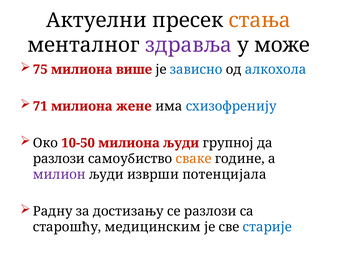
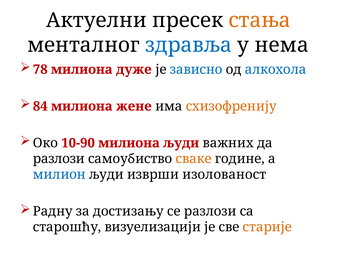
здравља colour: purple -> blue
може: може -> нема
75: 75 -> 78
више: више -> дуже
71: 71 -> 84
схизофренију colour: blue -> orange
10-50: 10-50 -> 10-90
групној: групној -> важних
милион colour: purple -> blue
потенцијала: потенцијала -> изолованост
медицинским: медицинским -> визуелизацији
старије colour: blue -> orange
